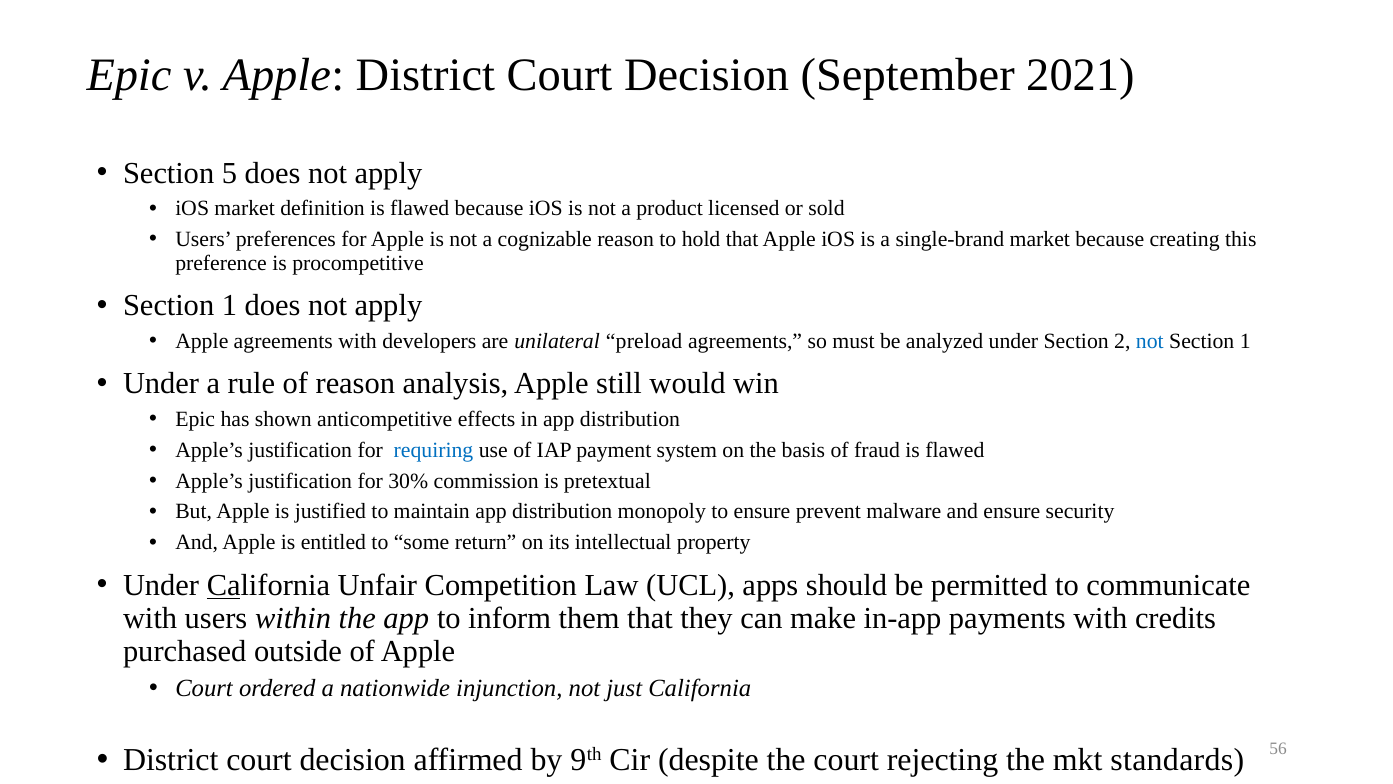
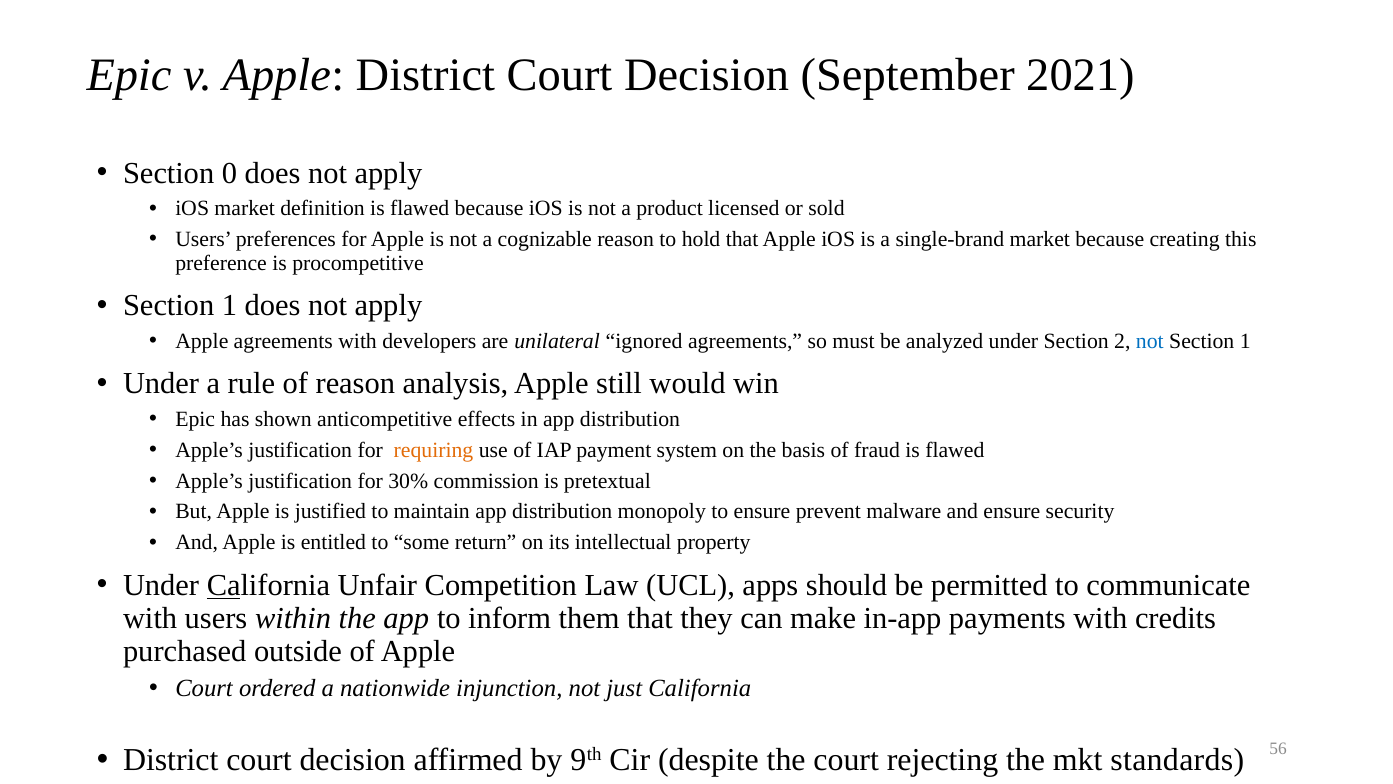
5: 5 -> 0
preload: preload -> ignored
requiring colour: blue -> orange
